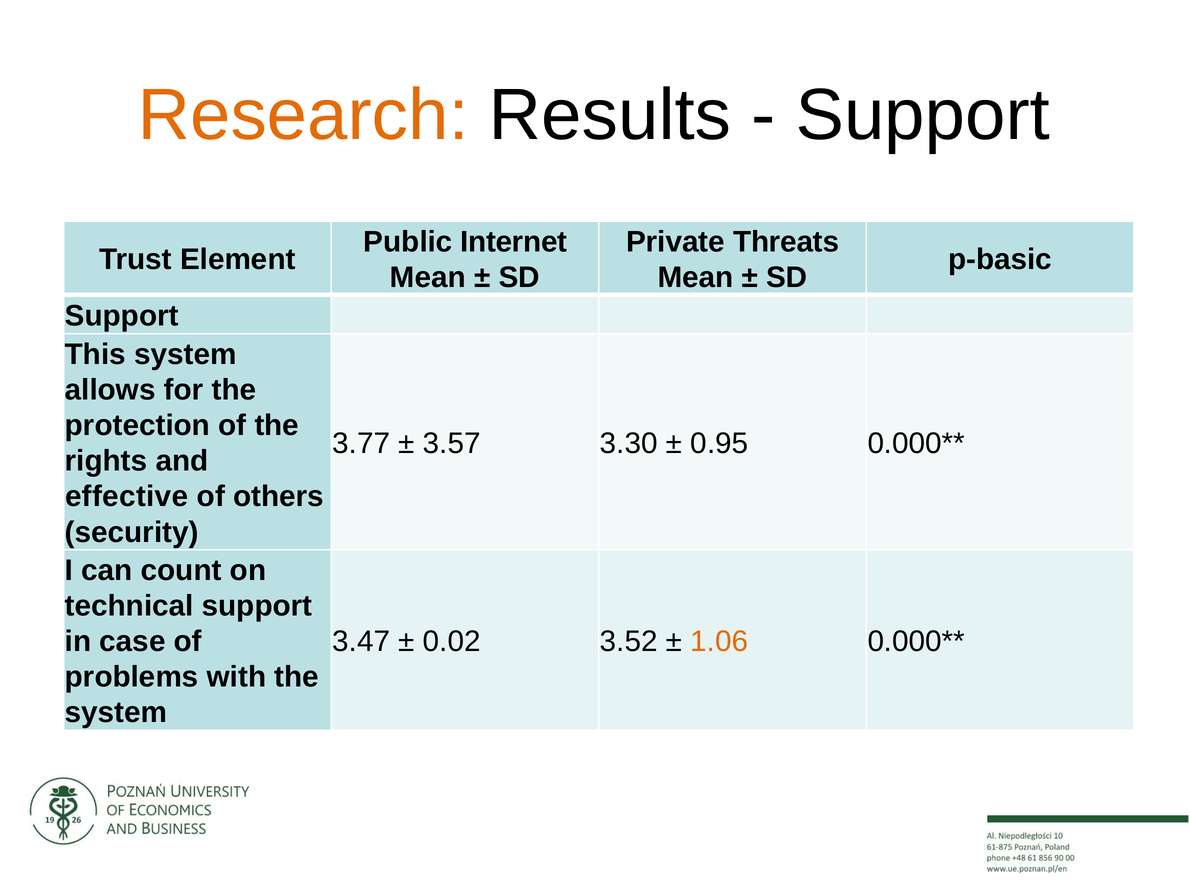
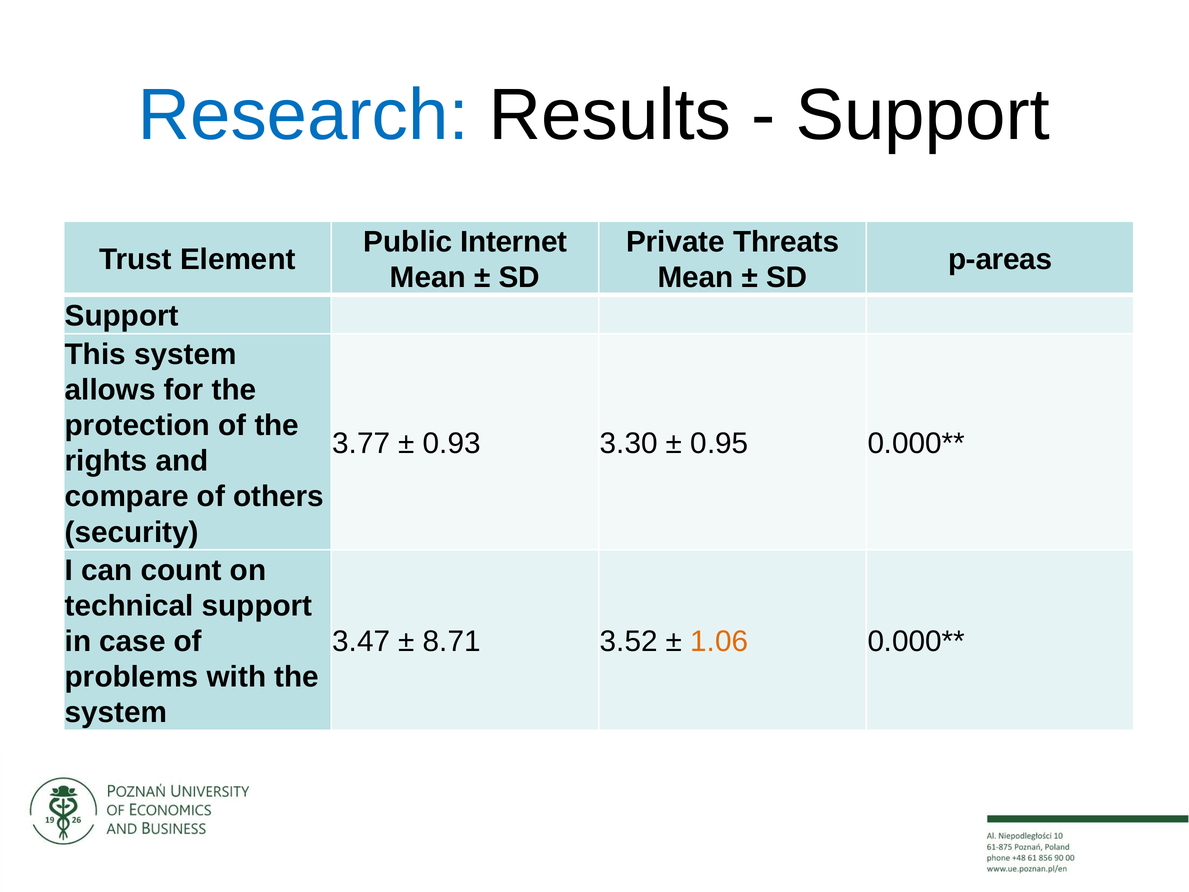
Research colour: orange -> blue
p-basic: p-basic -> p-areas
3.57: 3.57 -> 0.93
effective: effective -> compare
0.02: 0.02 -> 8.71
